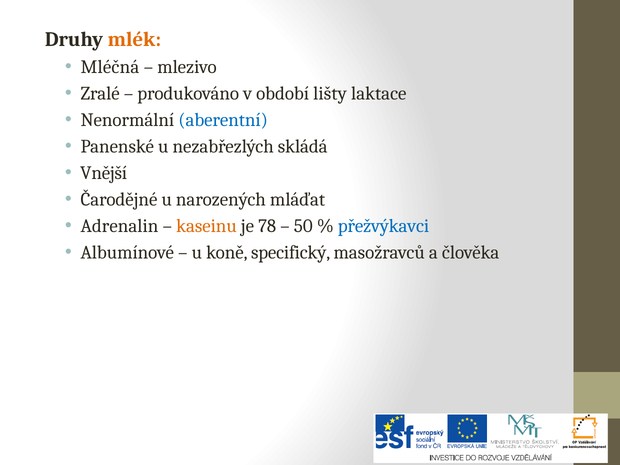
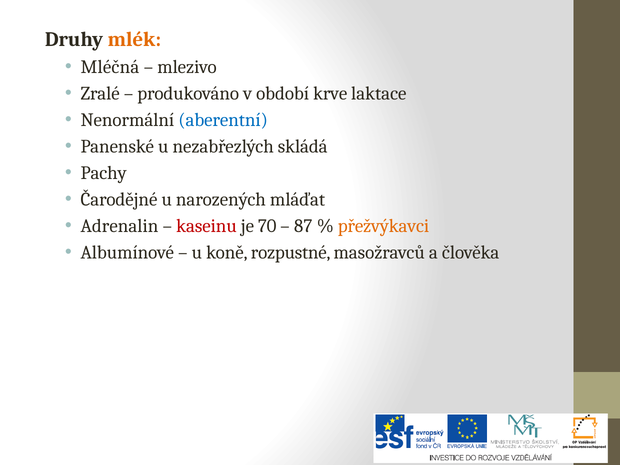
lišty: lišty -> krve
Vnější: Vnější -> Pachy
kaseinu colour: orange -> red
78: 78 -> 70
50: 50 -> 87
přežvýkavci colour: blue -> orange
specifický: specifický -> rozpustné
